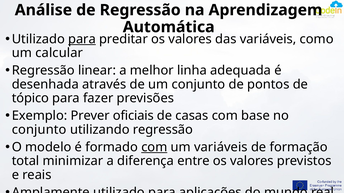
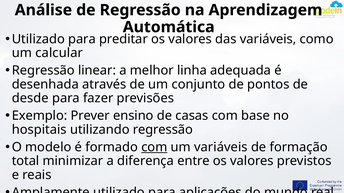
para at (82, 39) underline: present -> none
tópico at (30, 98): tópico -> desde
oficiais: oficiais -> ensino
conjunto at (39, 130): conjunto -> hospitais
